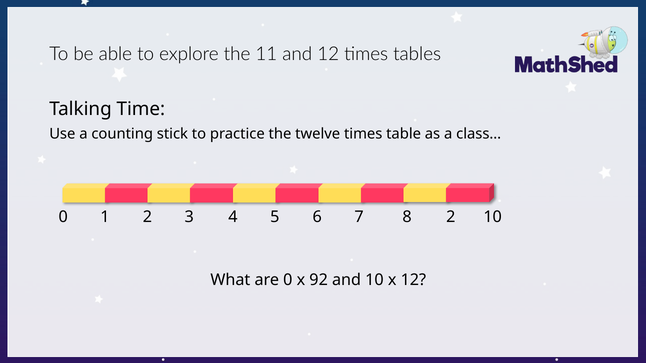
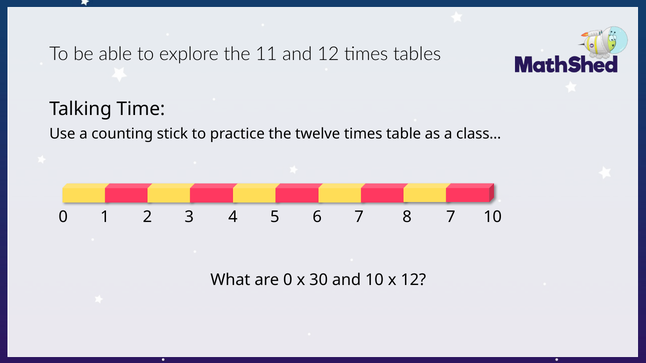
8 2: 2 -> 7
92: 92 -> 30
